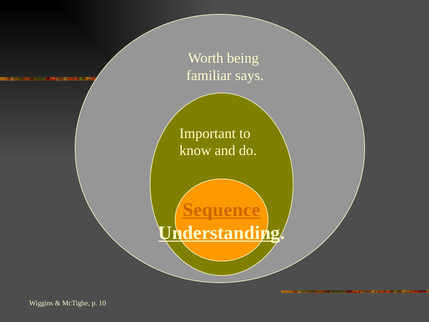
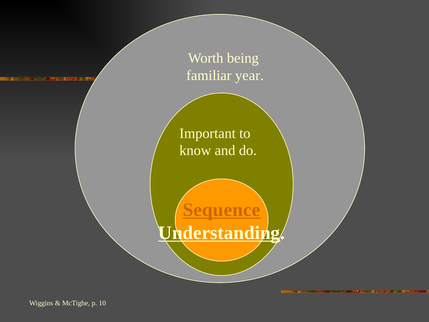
says: says -> year
